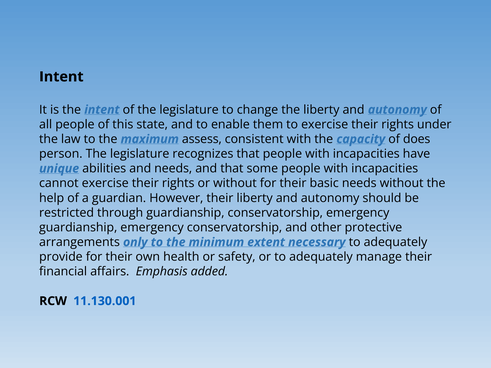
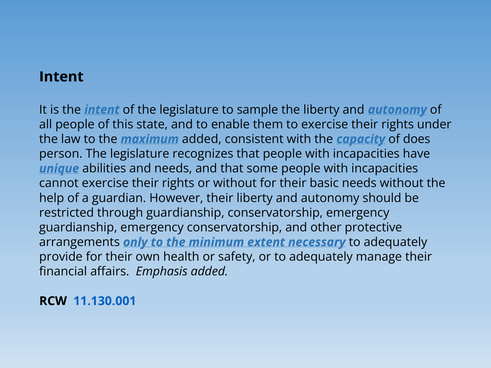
change: change -> sample
maximum assess: assess -> added
